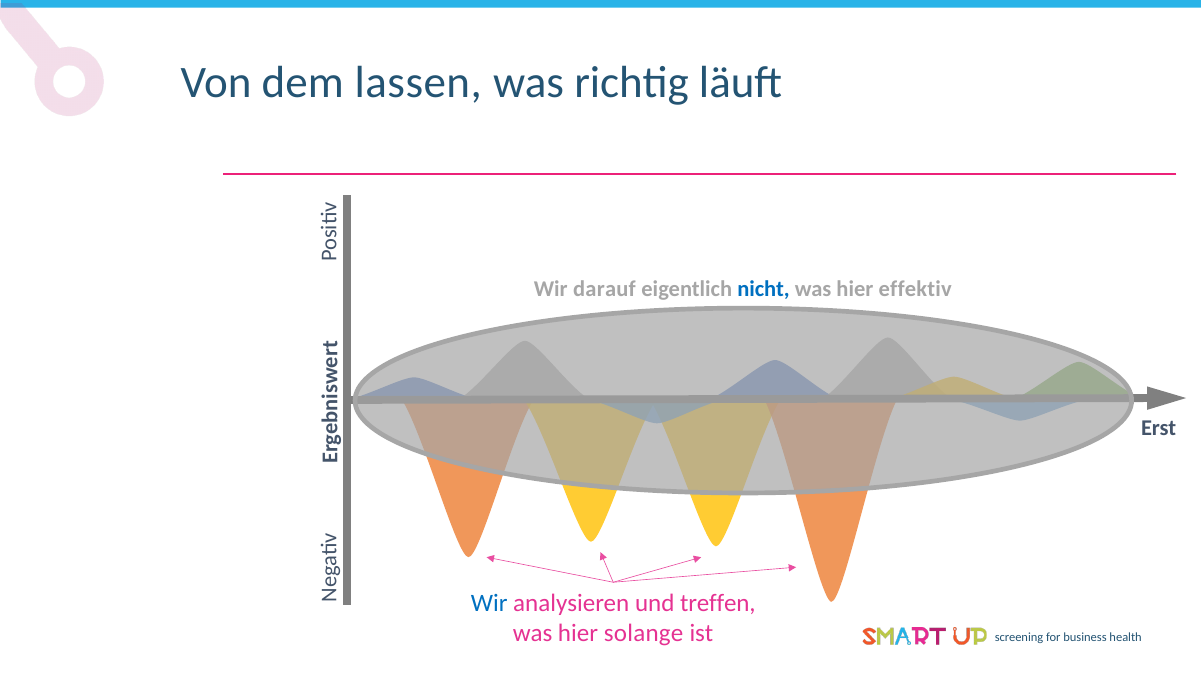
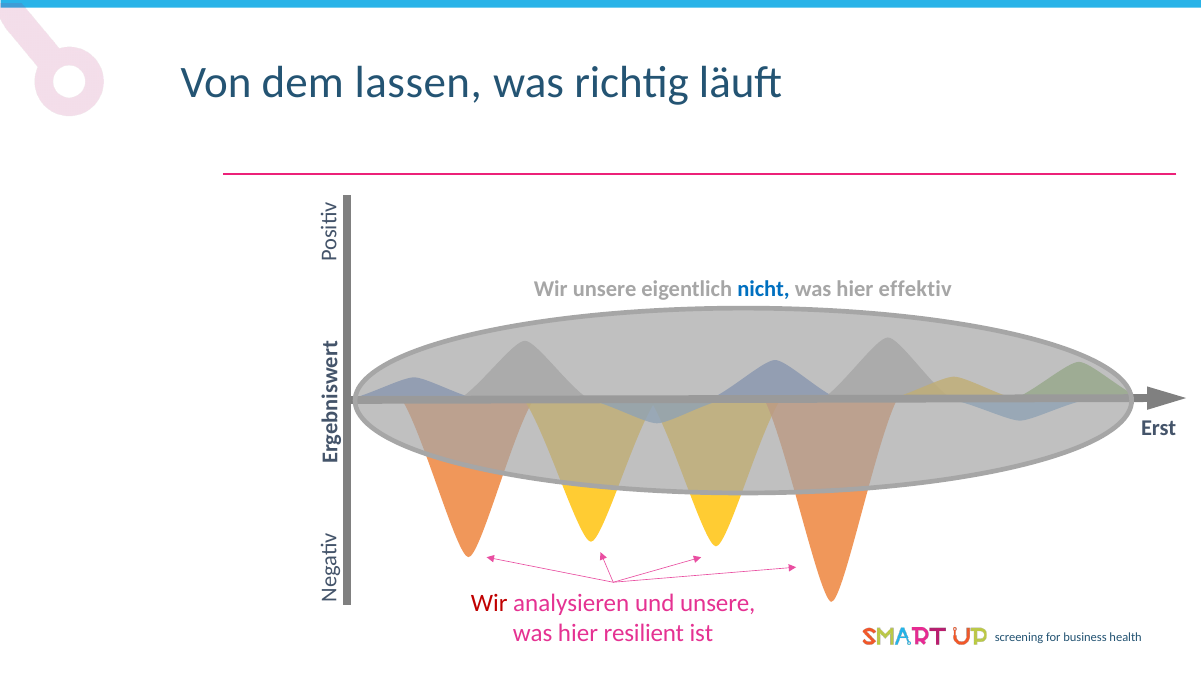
Wir darauf: darauf -> unsere
Wir at (489, 604) colour: blue -> red
und treffen: treffen -> unsere
solange: solange -> resilient
